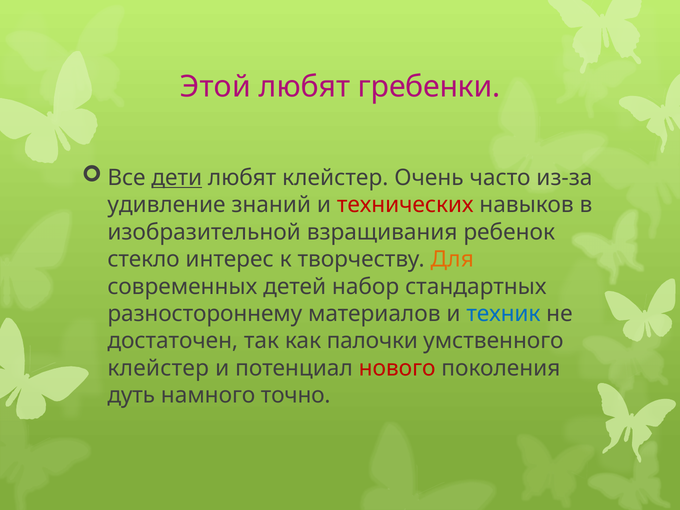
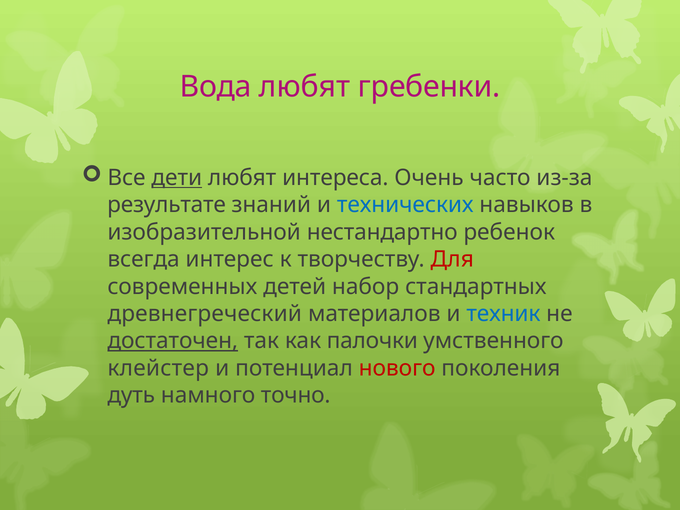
Этой: Этой -> Вода
любят клейстер: клейстер -> интереса
удивление: удивление -> результате
технических colour: red -> blue
взращивания: взращивания -> нестандартно
стекло: стекло -> всегда
Для colour: orange -> red
разностороннему: разностороннему -> древнегреческий
достаточен underline: none -> present
